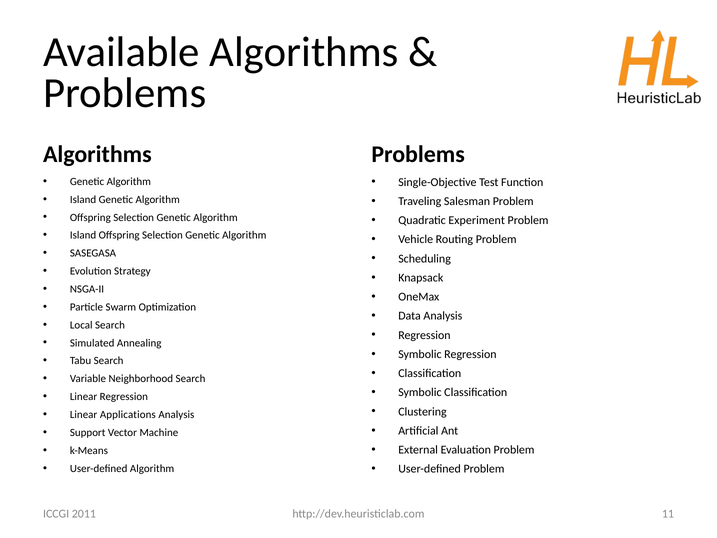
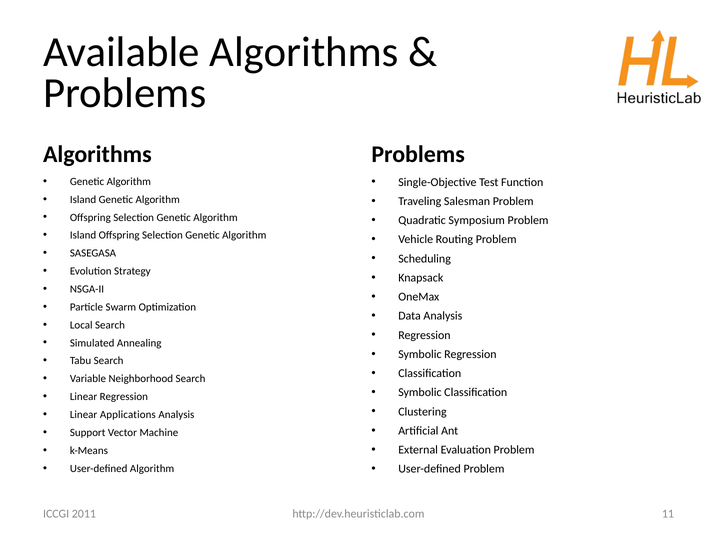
Experiment: Experiment -> Symposium
